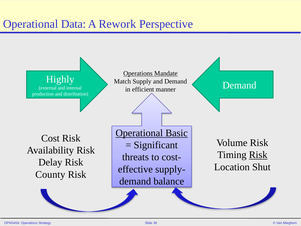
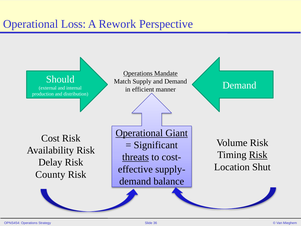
Data: Data -> Loss
Highly: Highly -> Should
Basic: Basic -> Giant
threats underline: none -> present
